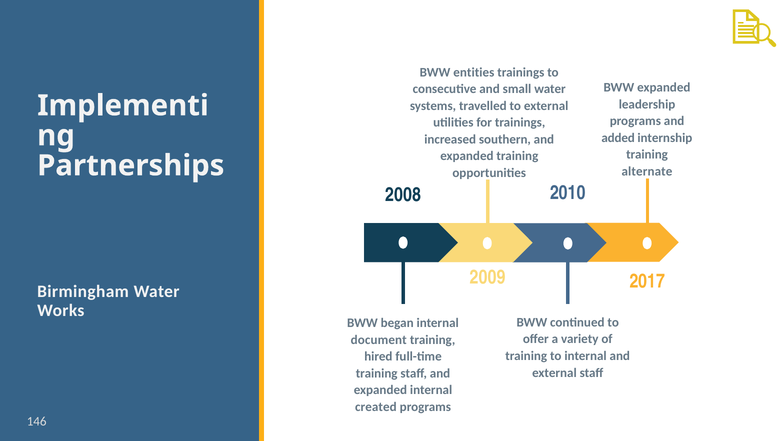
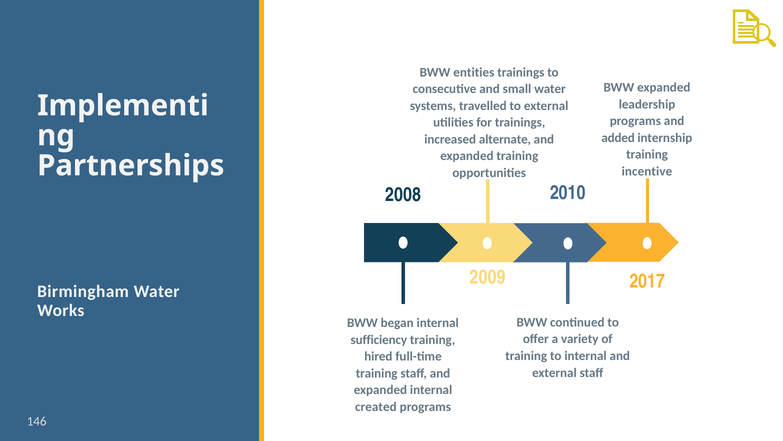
southern: southern -> alternate
alternate: alternate -> incentive
document: document -> sufficiency
